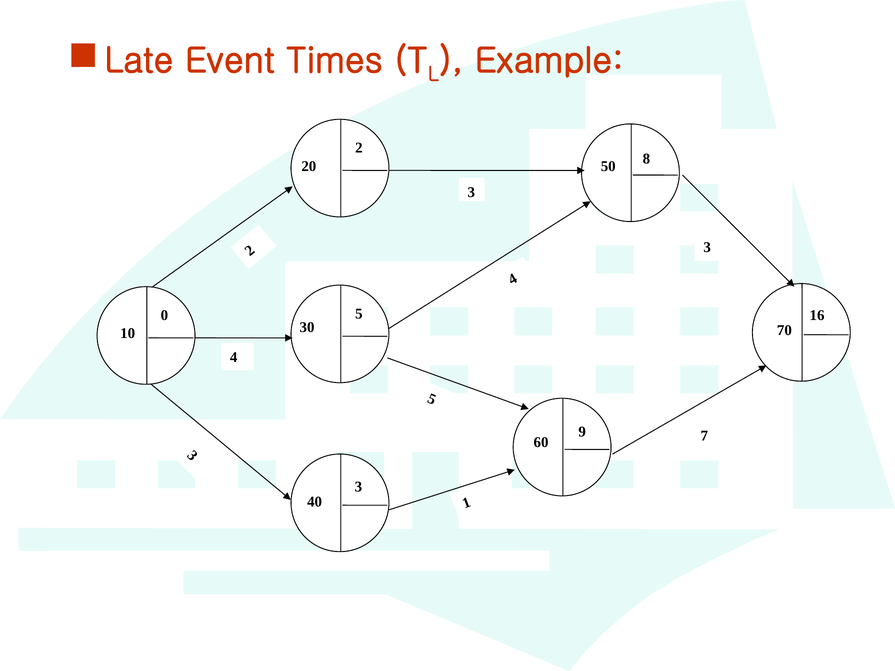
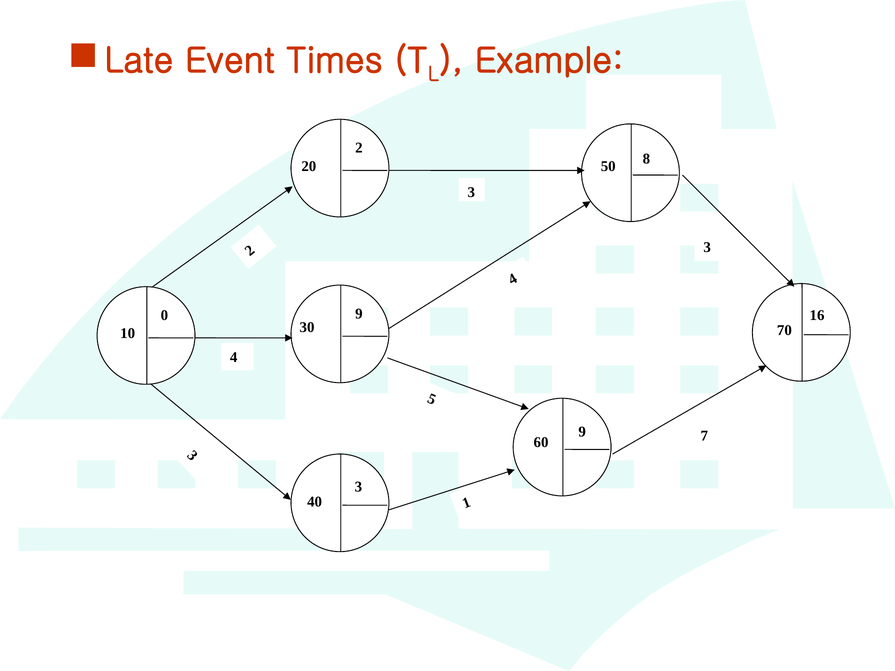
0 5: 5 -> 9
